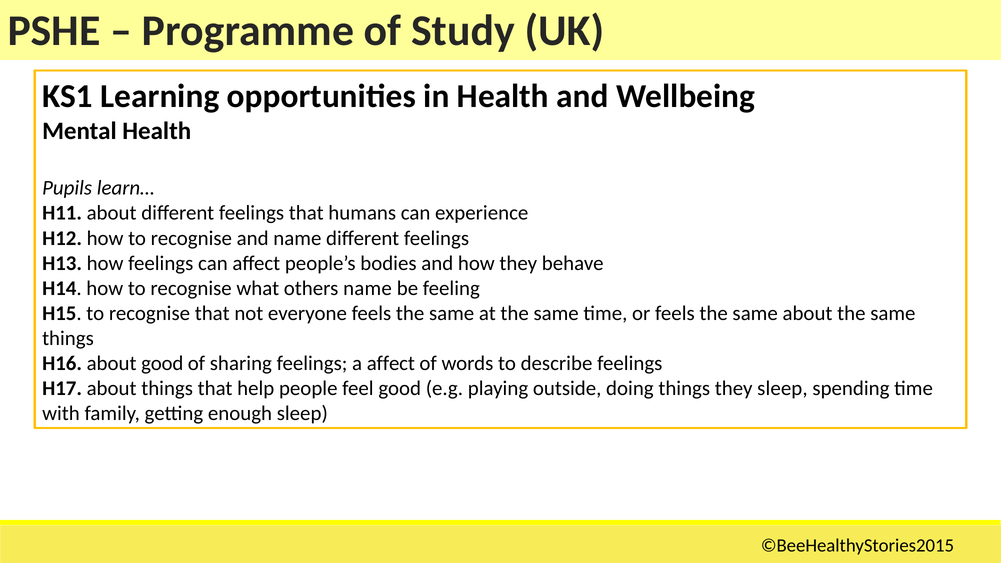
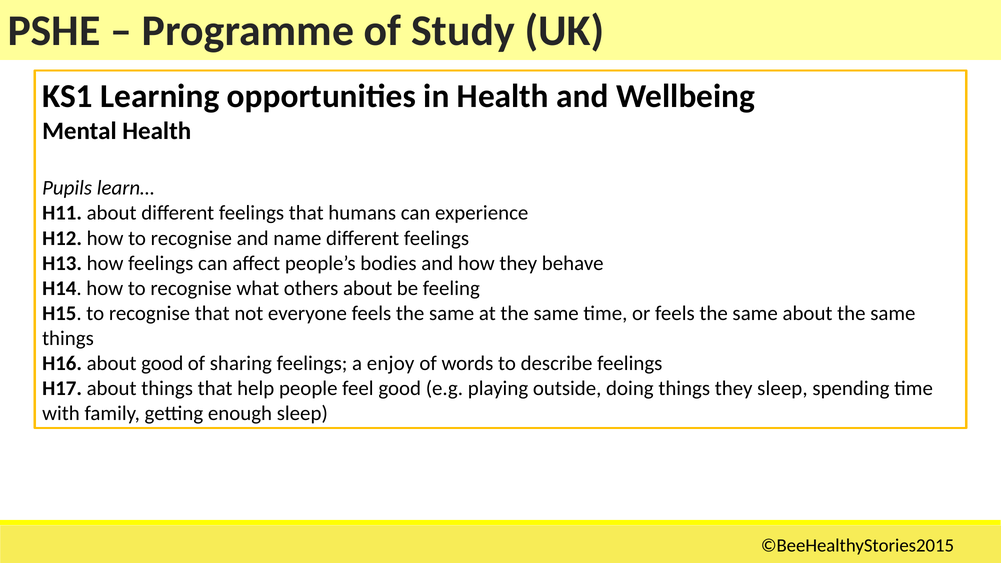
others name: name -> about
a affect: affect -> enjoy
